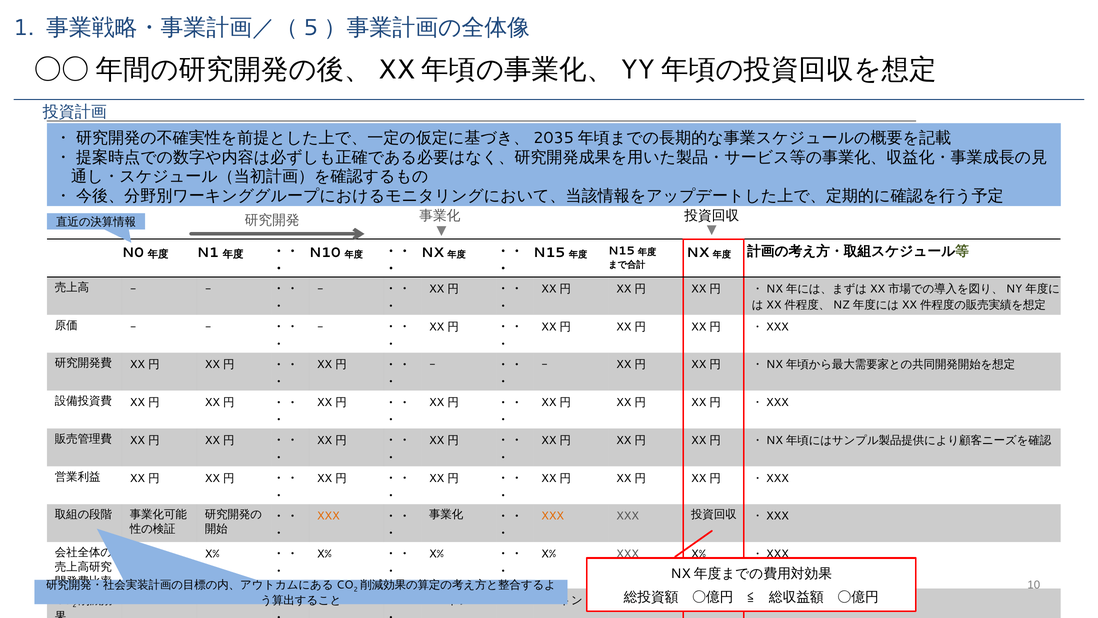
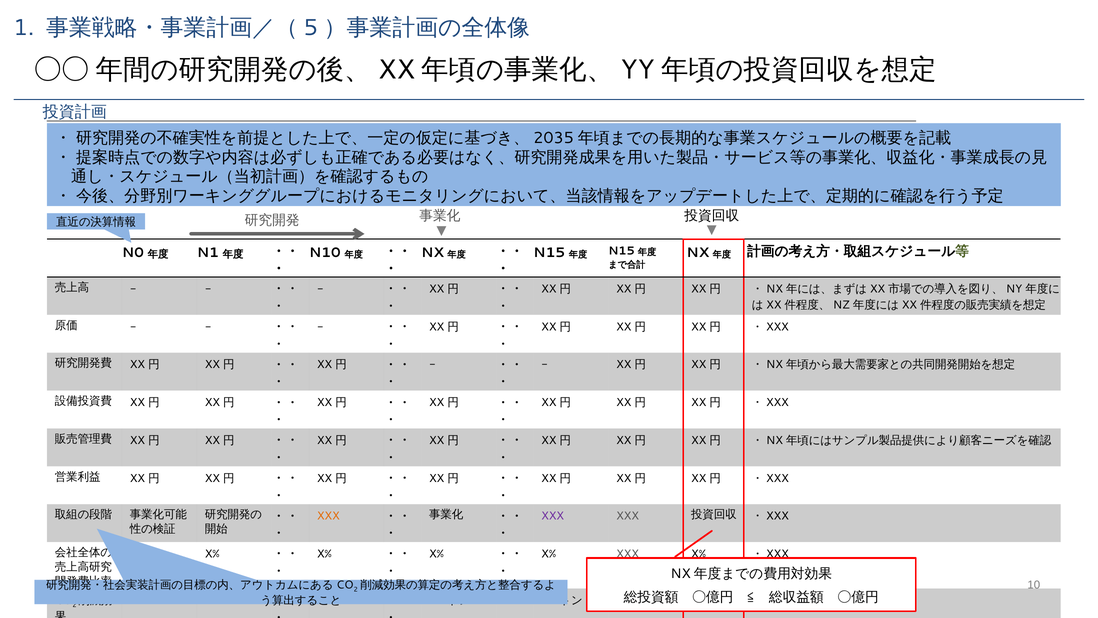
XXX at (553, 516) colour: orange -> purple
